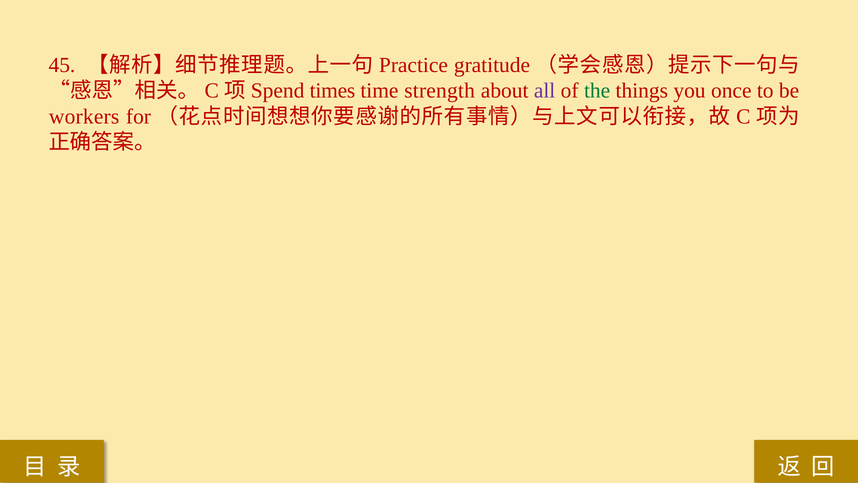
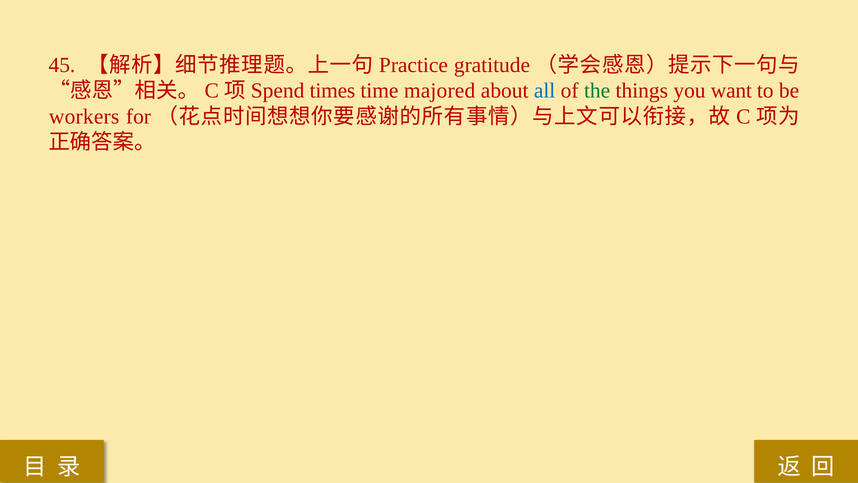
strength: strength -> majored
all colour: purple -> blue
once: once -> want
